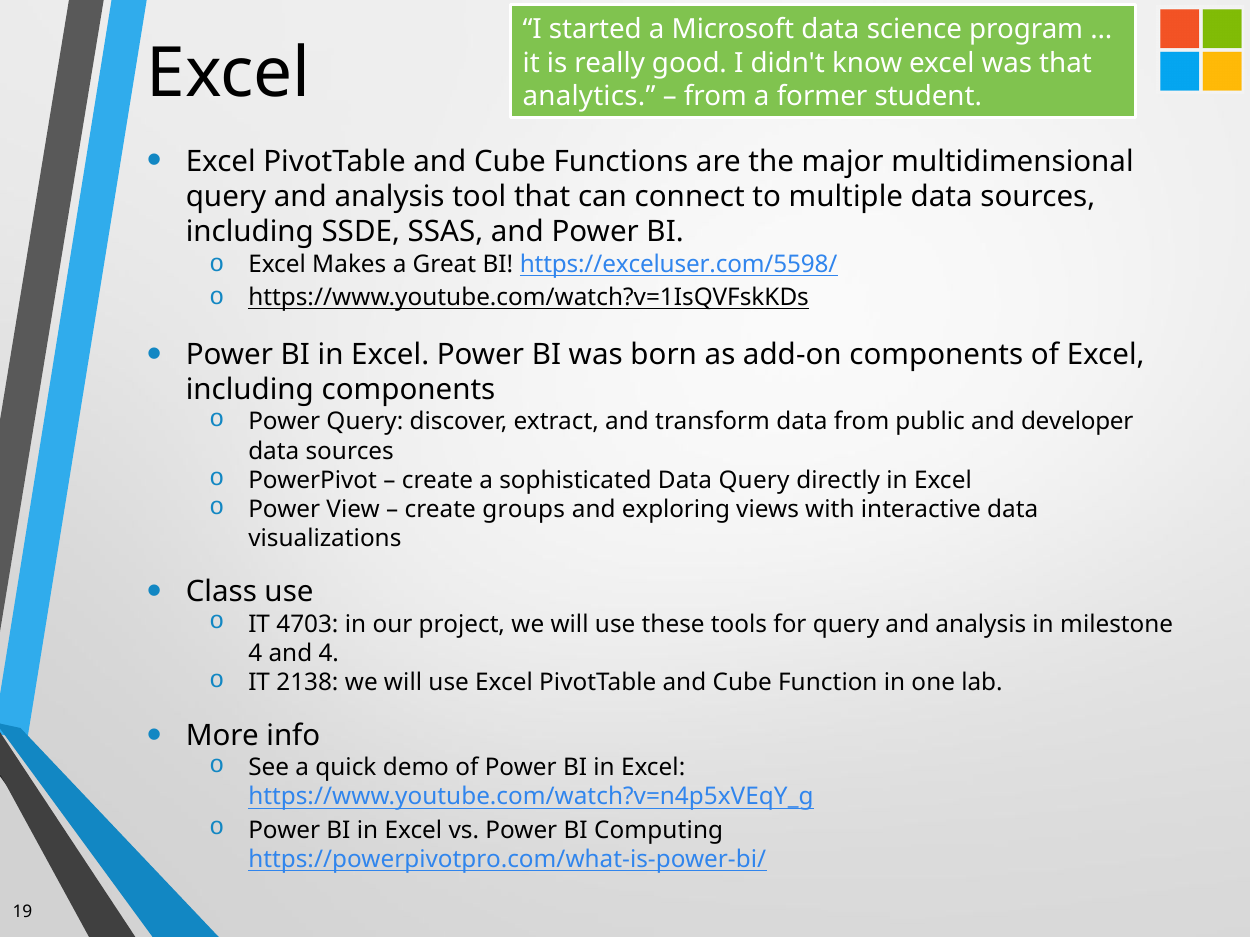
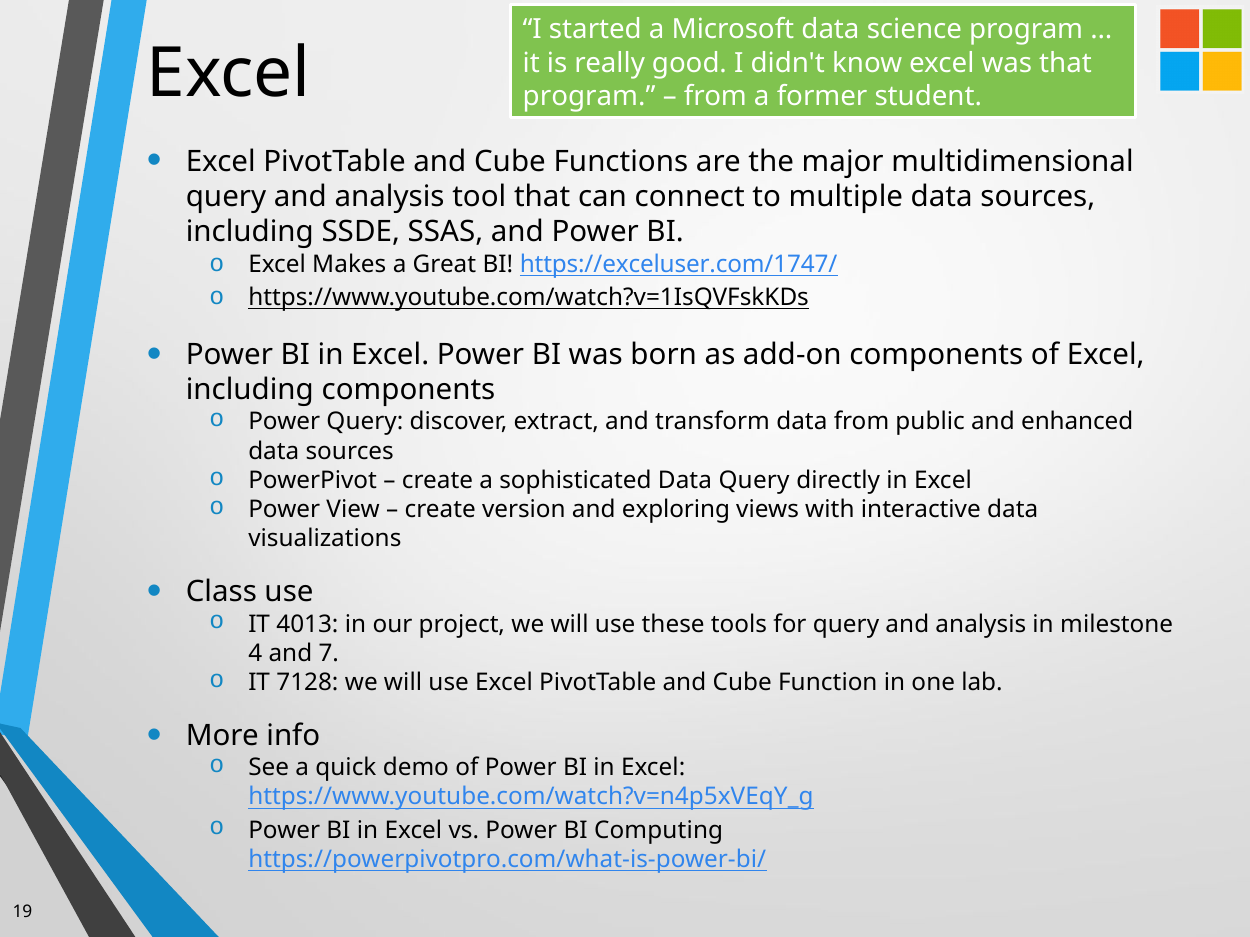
analytics at (589, 96): analytics -> program
https://exceluser.com/5598/: https://exceluser.com/5598/ -> https://exceluser.com/1747/
developer: developer -> enhanced
groups: groups -> version
4703: 4703 -> 4013
and 4: 4 -> 7
2138: 2138 -> 7128
